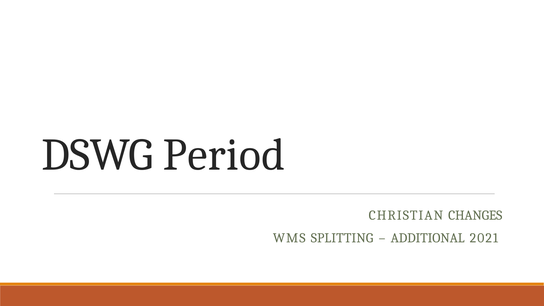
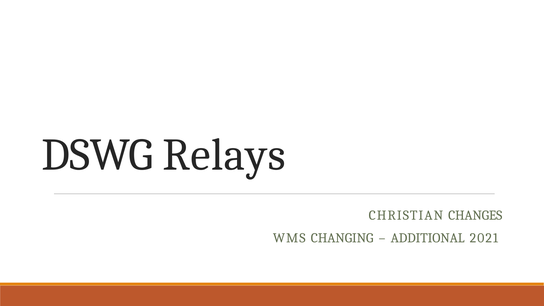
Period: Period -> Relays
SPLITTING: SPLITTING -> CHANGING
